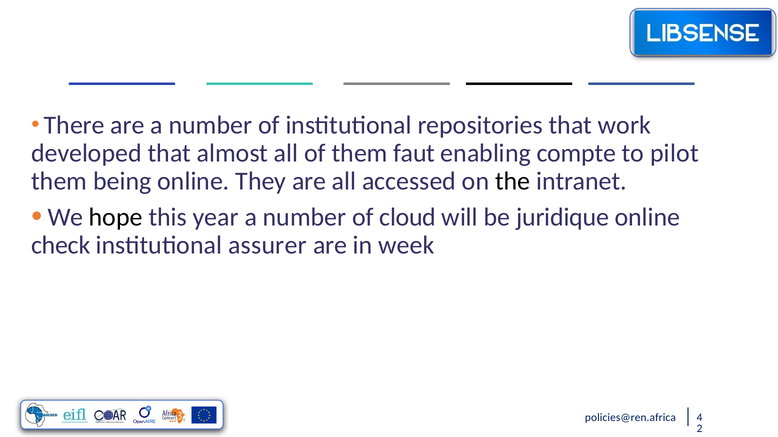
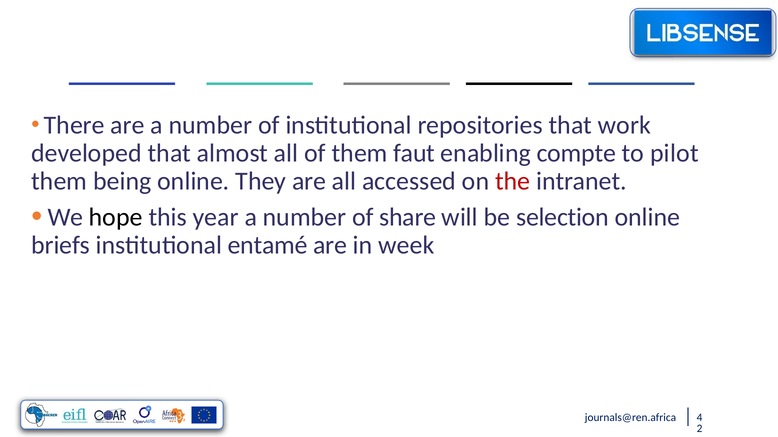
the colour: black -> red
cloud: cloud -> share
juridique: juridique -> selection
check: check -> briefs
assurer: assurer -> entamé
policies@ren.africa: policies@ren.africa -> journals@ren.africa
